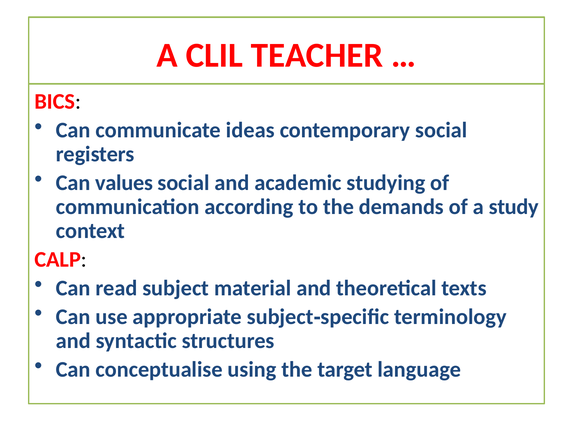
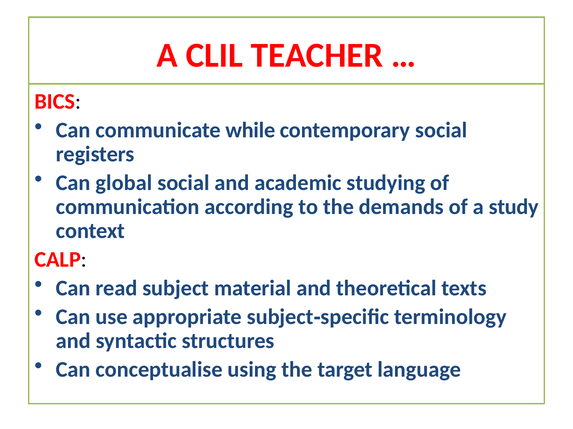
ideas: ideas -> while
values: values -> global
